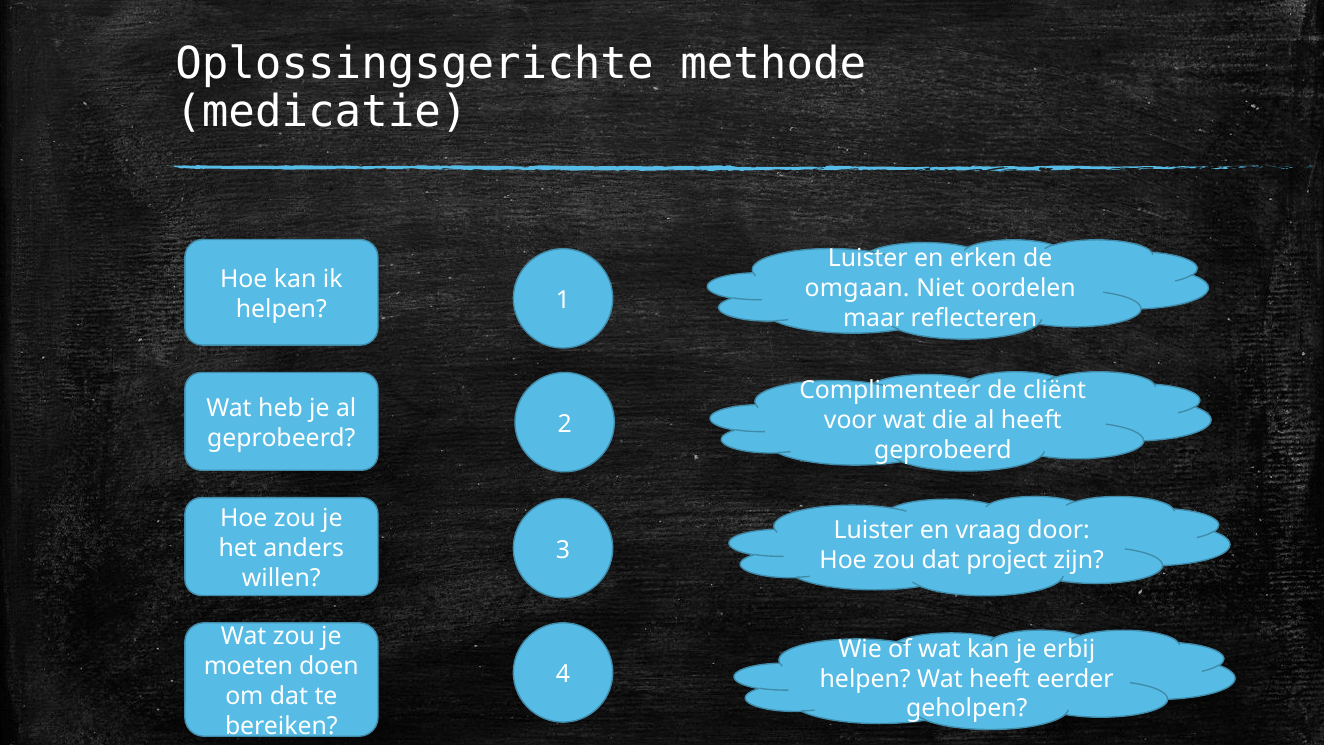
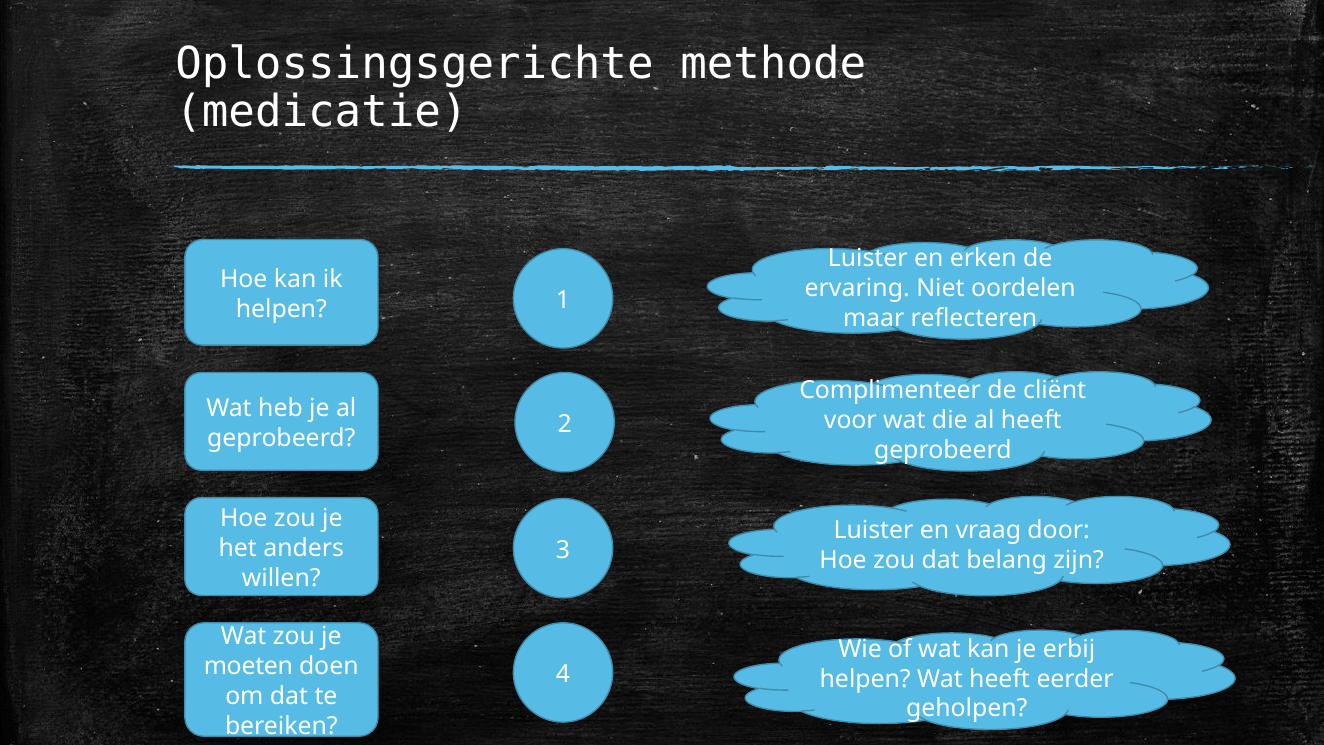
omgaan: omgaan -> ervaring
project: project -> belang
